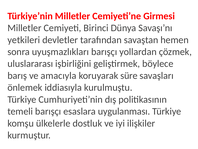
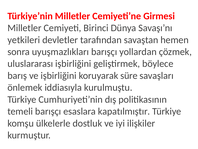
ve amacıyla: amacıyla -> işbirliğini
uygulanması: uygulanması -> kapatılmıştır
